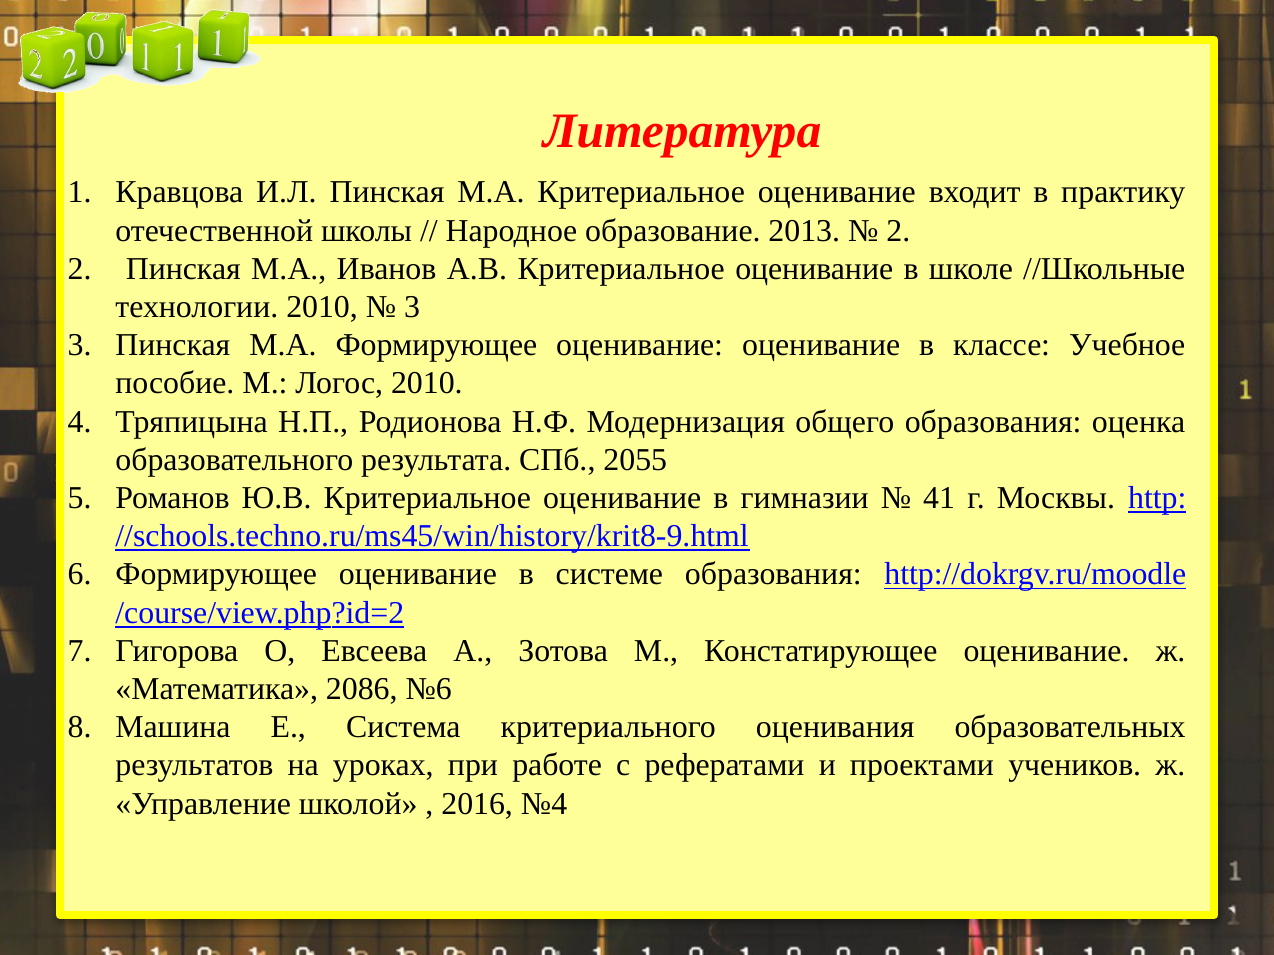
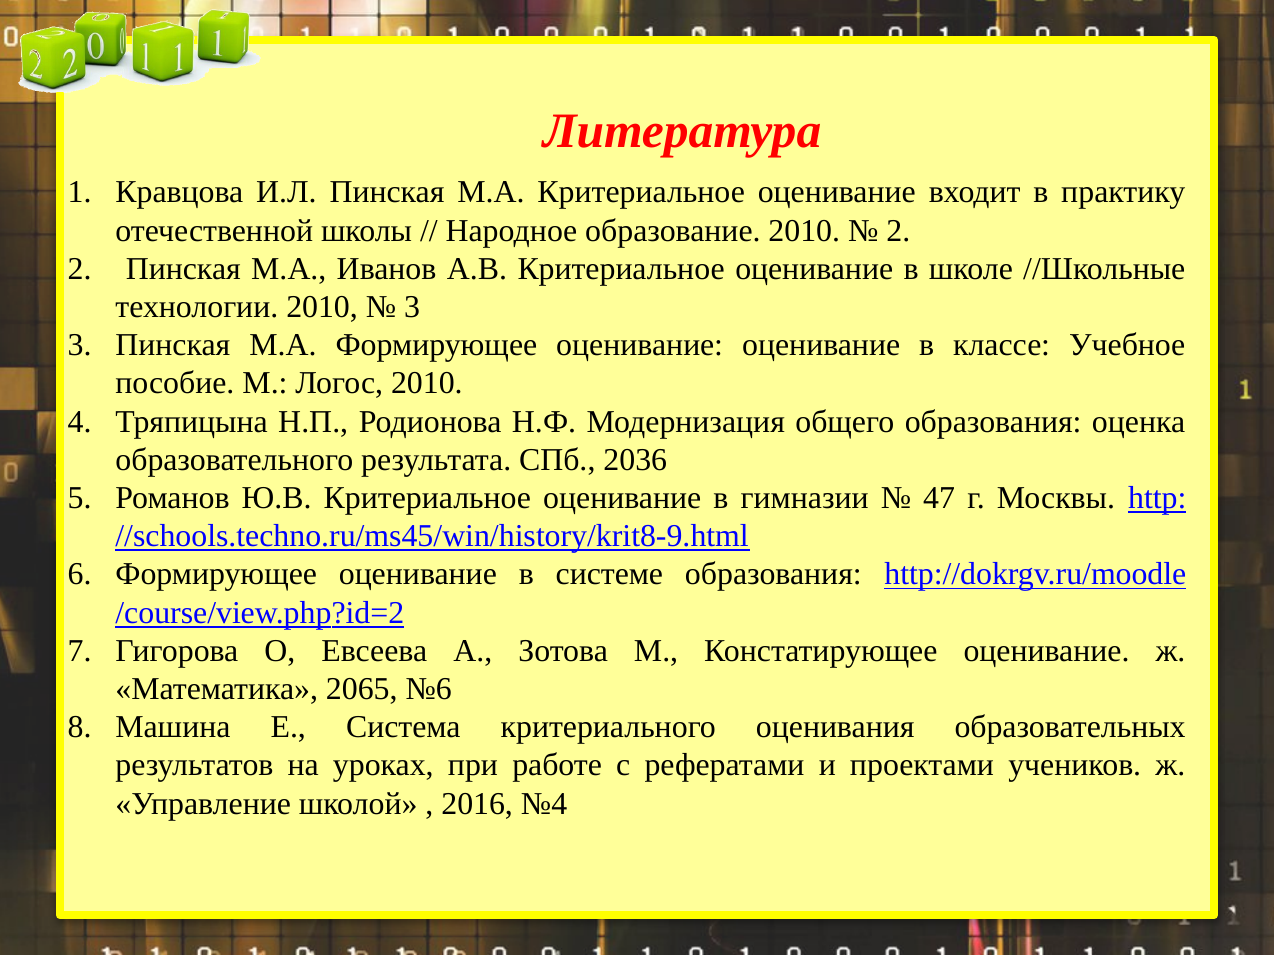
образование 2013: 2013 -> 2010
2055: 2055 -> 2036
41: 41 -> 47
2086: 2086 -> 2065
